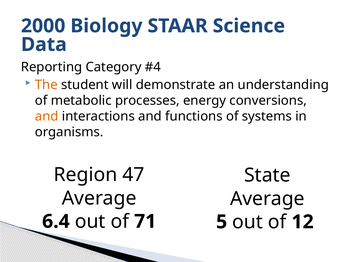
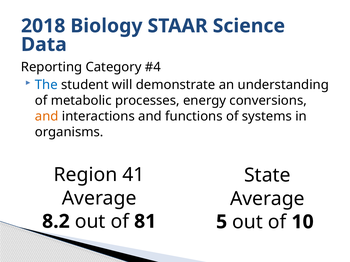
2000: 2000 -> 2018
The colour: orange -> blue
47: 47 -> 41
6.4: 6.4 -> 8.2
71: 71 -> 81
12: 12 -> 10
